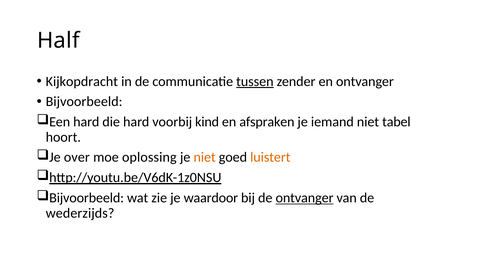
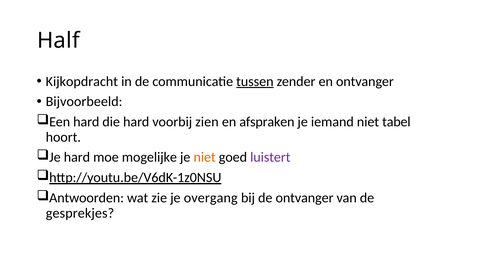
kind: kind -> zien
Je over: over -> hard
oplossing: oplossing -> mogelijke
luistert colour: orange -> purple
Bijvoorbeeld at (87, 198): Bijvoorbeeld -> Antwoorden
waardoor: waardoor -> overgang
ontvanger at (305, 198) underline: present -> none
wederzijds: wederzijds -> gesprekjes
